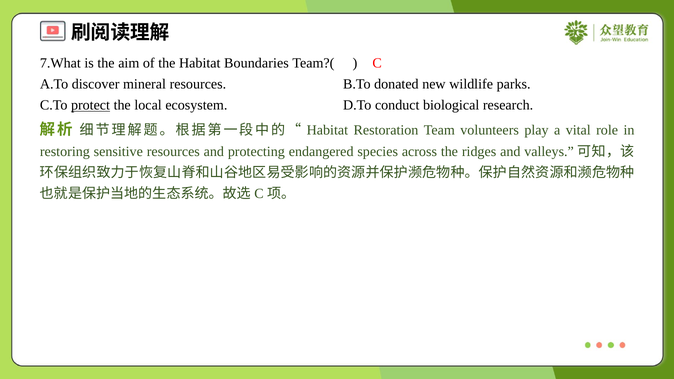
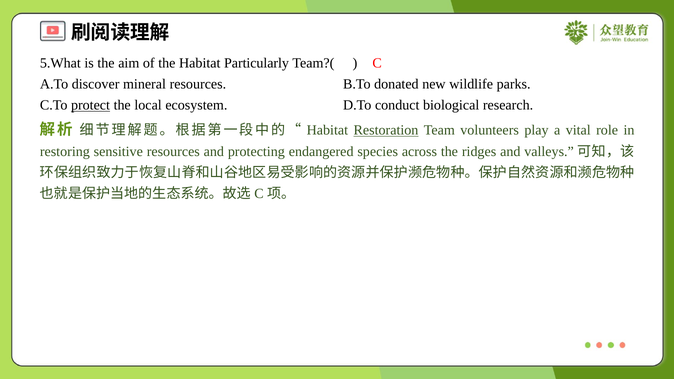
7.What: 7.What -> 5.What
Boundaries: Boundaries -> Particularly
Restoration underline: none -> present
